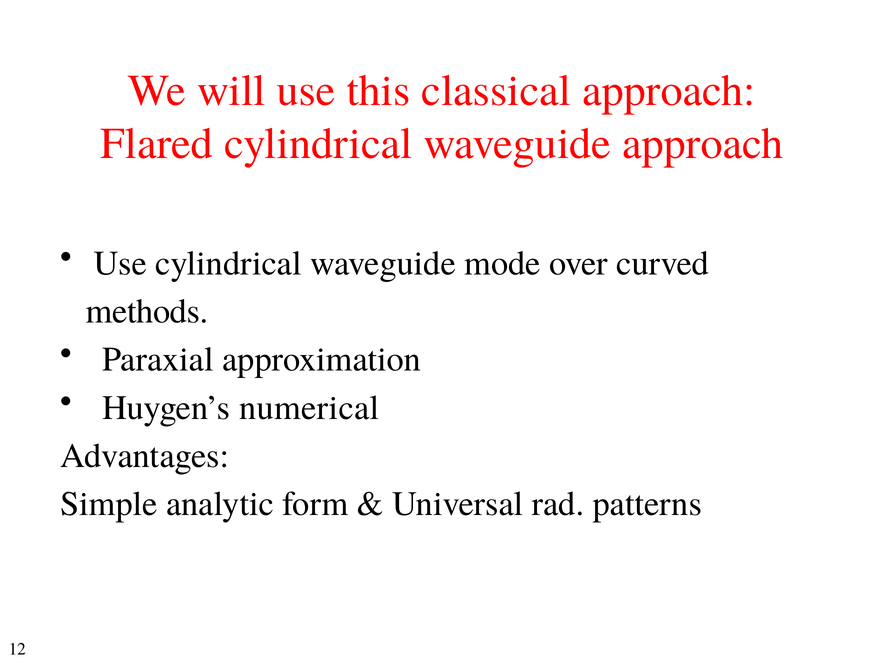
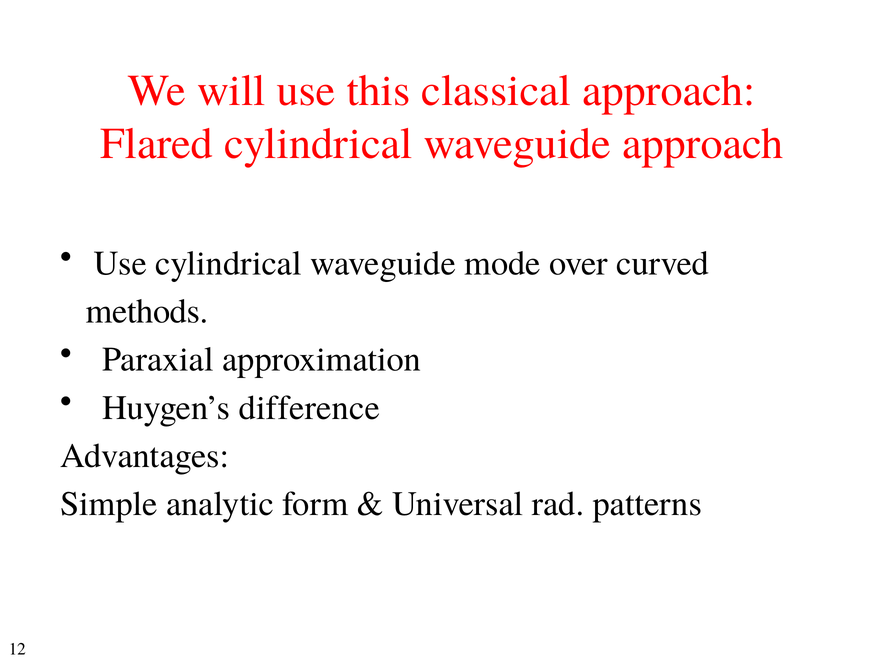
numerical: numerical -> difference
